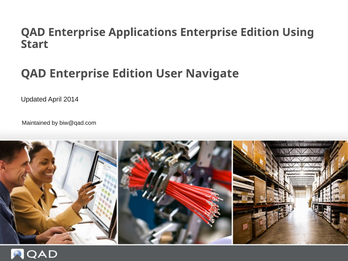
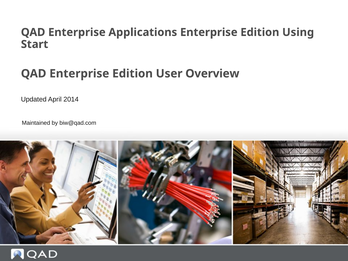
Navigate: Navigate -> Overview
